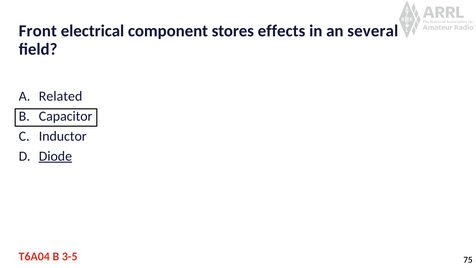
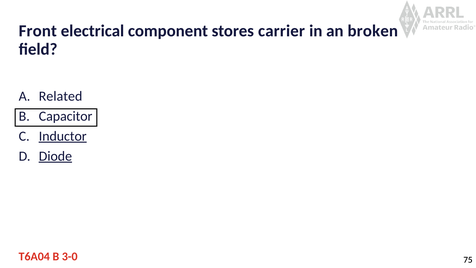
effects: effects -> carrier
several: several -> broken
Inductor underline: none -> present
3-5: 3-5 -> 3-0
